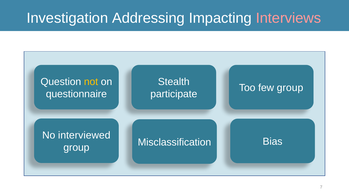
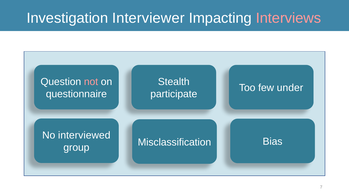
Addressing: Addressing -> Interviewer
not colour: yellow -> pink
few group: group -> under
